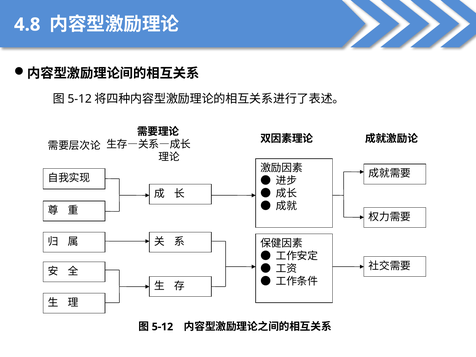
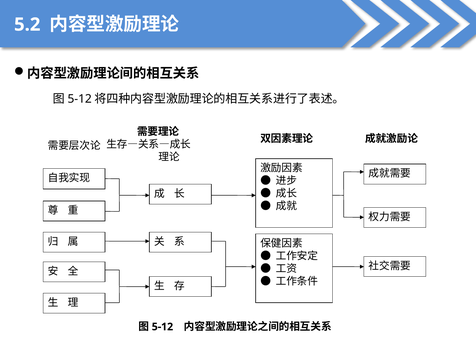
4.8: 4.8 -> 5.2
